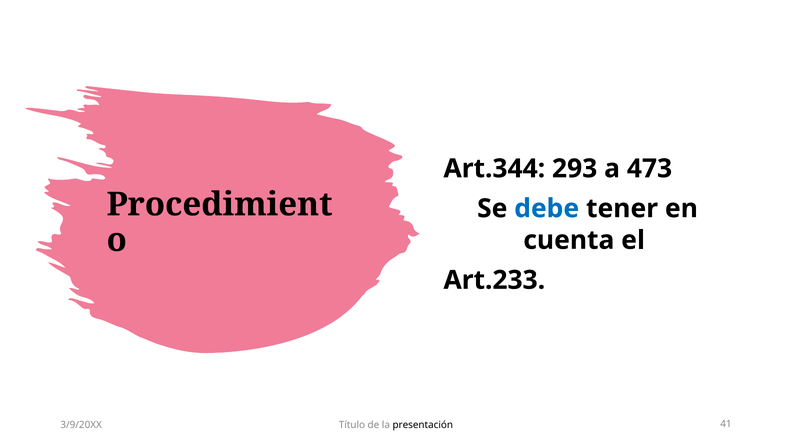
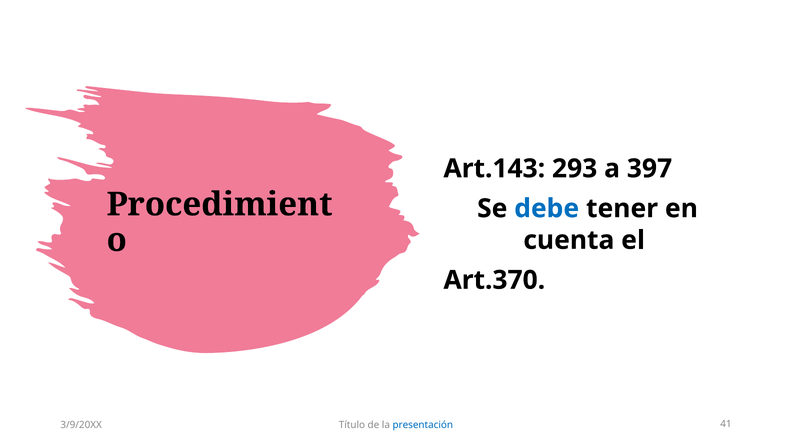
Art.344: Art.344 -> Art.143
473: 473 -> 397
Art.233: Art.233 -> Art.370
presentación colour: black -> blue
